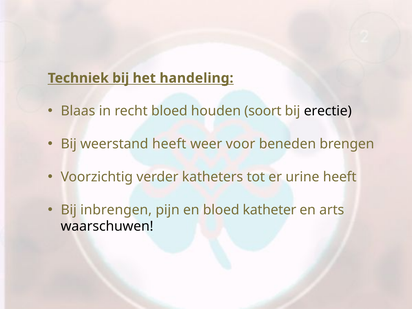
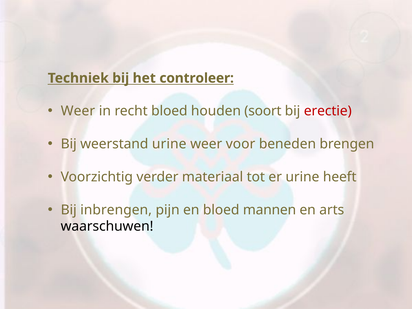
handeling: handeling -> controleer
Blaas at (78, 111): Blaas -> Weer
erectie colour: black -> red
weerstand heeft: heeft -> urine
katheters: katheters -> materiaal
katheter: katheter -> mannen
